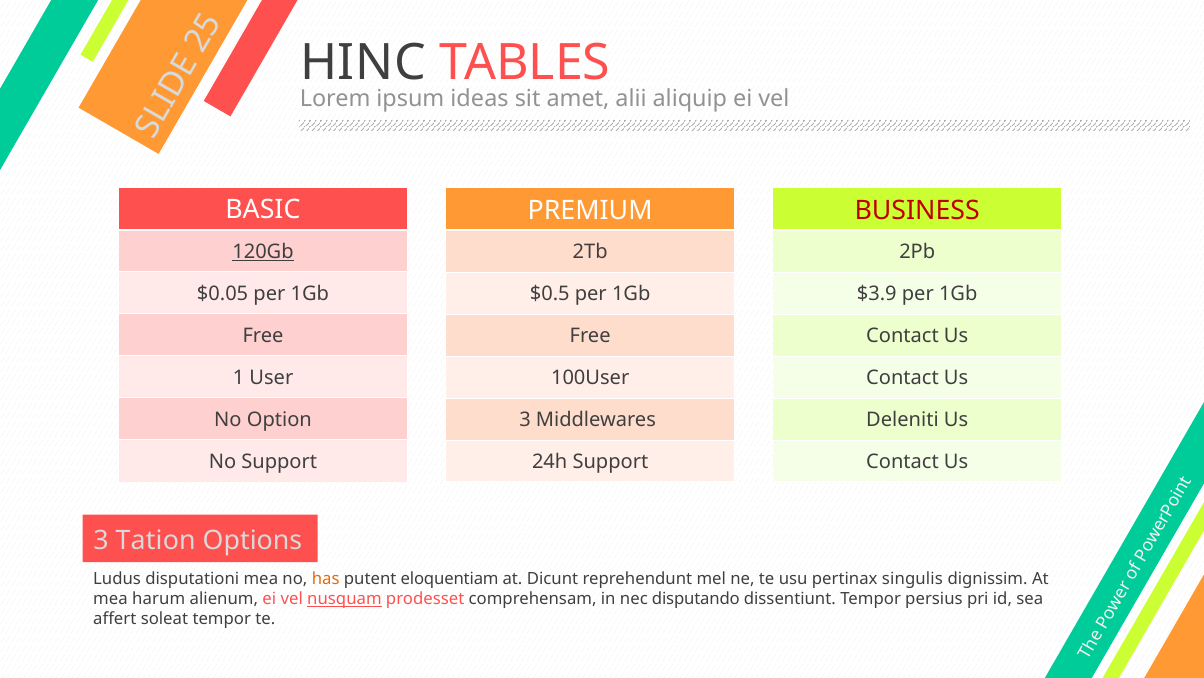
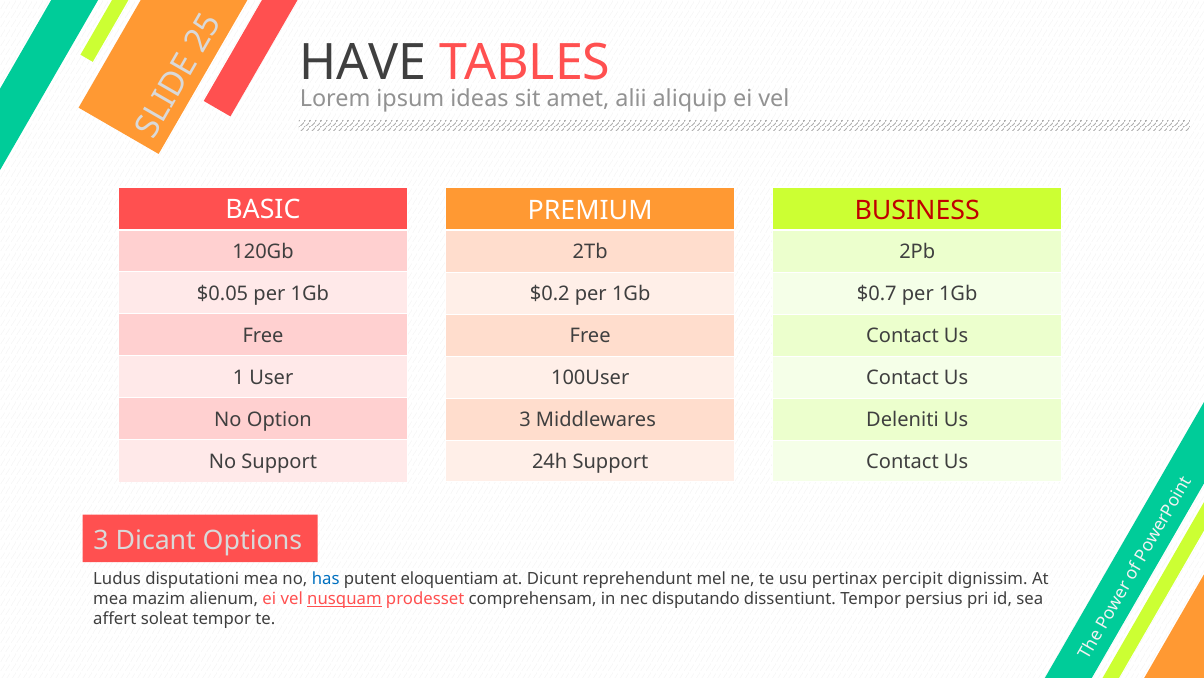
HINC: HINC -> HAVE
120Gb underline: present -> none
$0.5: $0.5 -> $0.2
$3.9: $3.9 -> $0.7
Tation: Tation -> Dicant
has colour: orange -> blue
singulis: singulis -> percipit
harum: harum -> mazim
